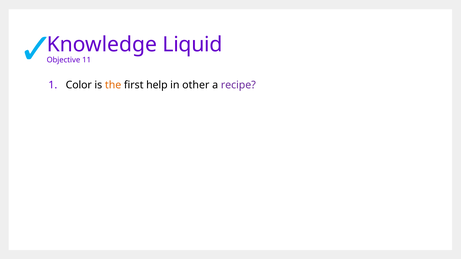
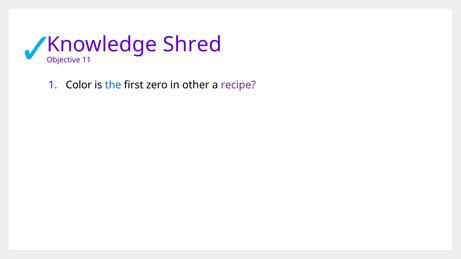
Liquid: Liquid -> Shred
the colour: orange -> blue
help: help -> zero
